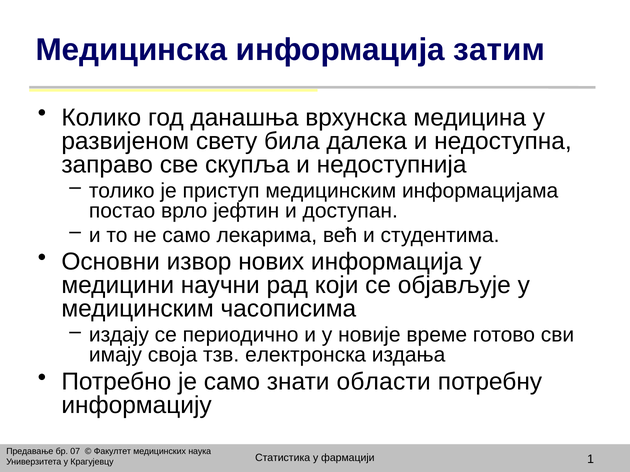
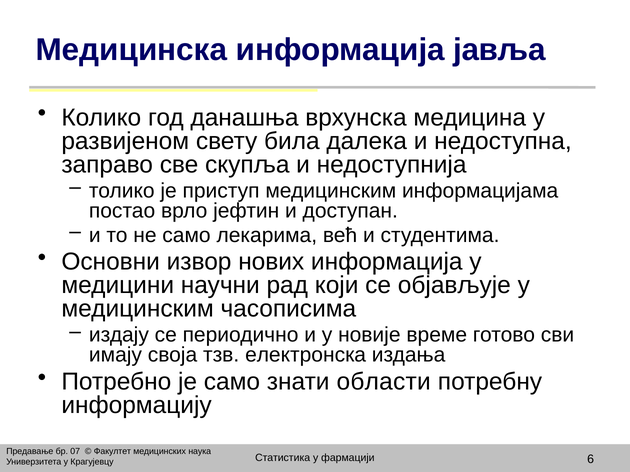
затим: затим -> јавља
1: 1 -> 6
